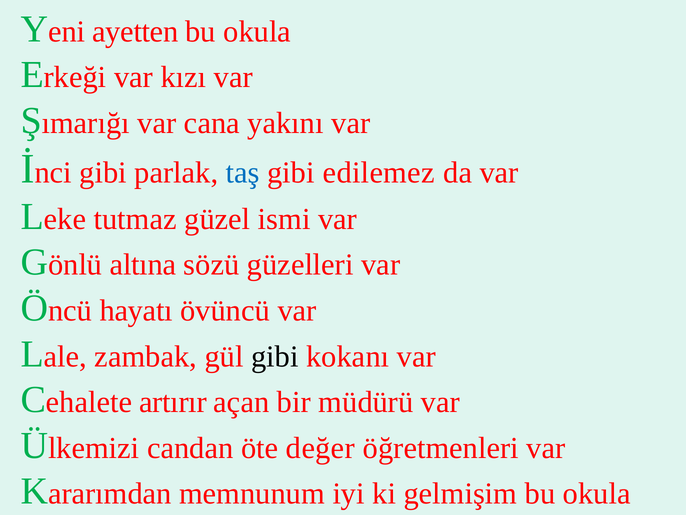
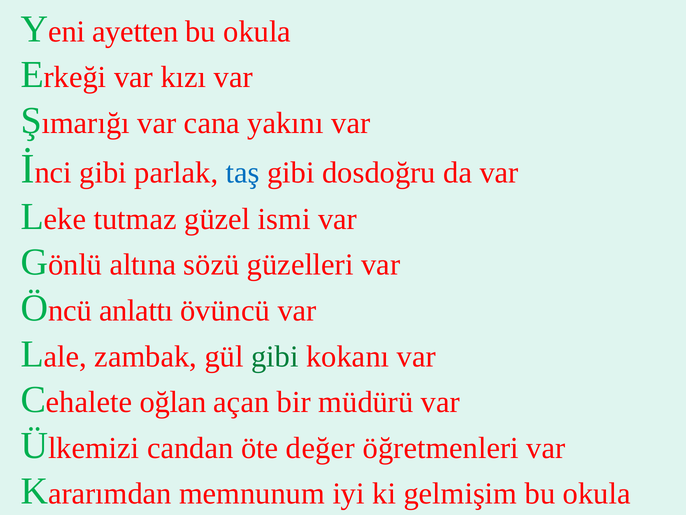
edilemez: edilemez -> dosdoğru
hayatı: hayatı -> anlattı
gibi at (275, 356) colour: black -> green
artırır: artırır -> oğlan
